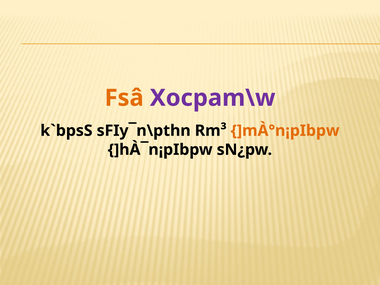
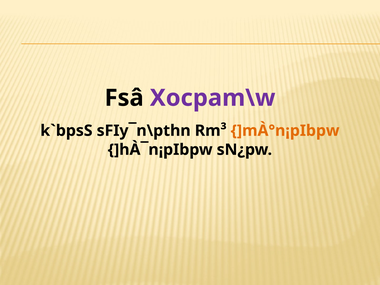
Fsâ colour: orange -> black
